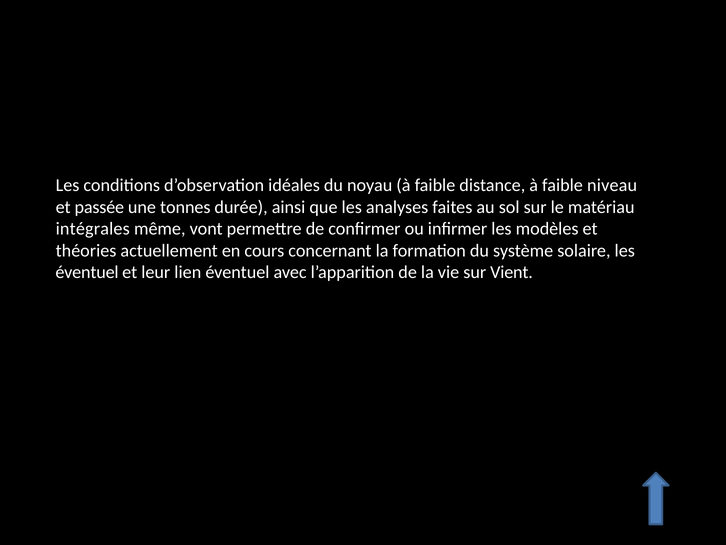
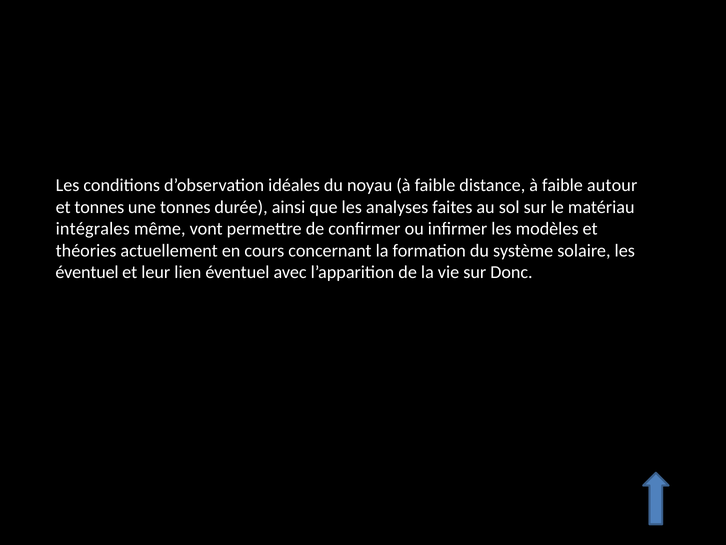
niveau: niveau -> autour
et passée: passée -> tonnes
Vient: Vient -> Donc
